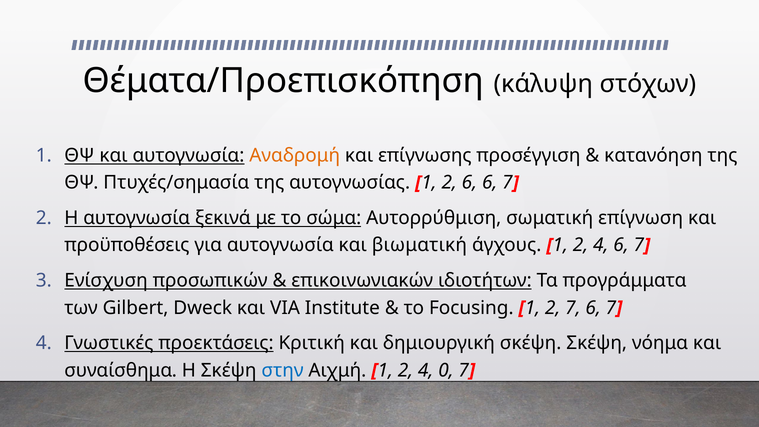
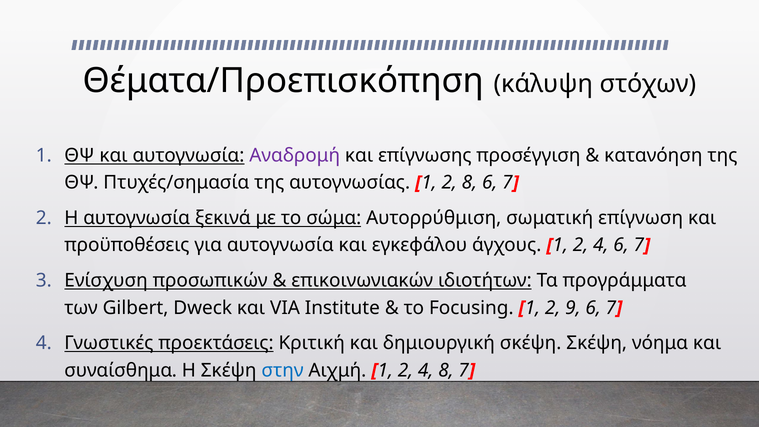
Αναδρομή colour: orange -> purple
2 6: 6 -> 8
βιωματική: βιωματική -> εγκεφάλου
2 7: 7 -> 9
4 0: 0 -> 8
